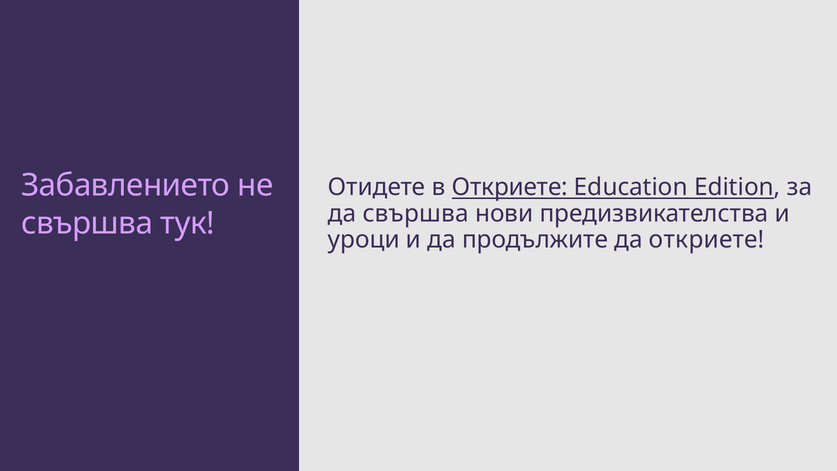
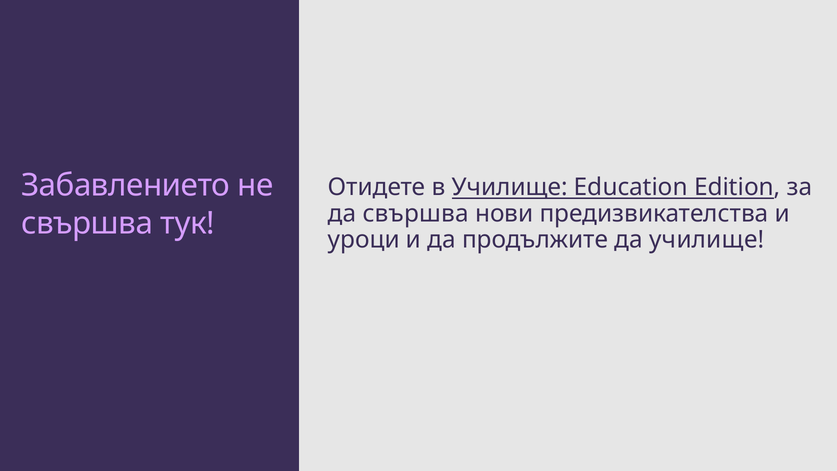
в Откриете: Откриете -> Училище
да откриете: откриете -> училище
